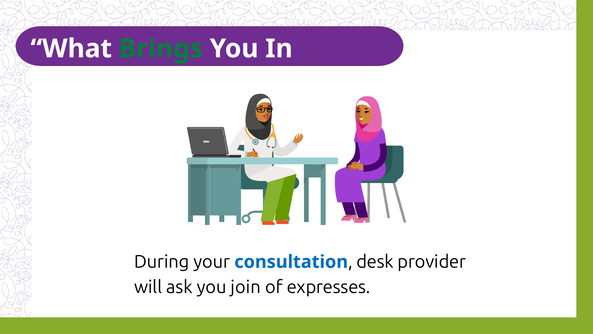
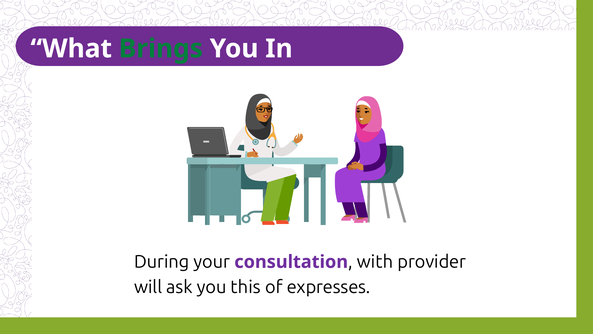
consultation colour: blue -> purple
desk: desk -> with
join: join -> this
